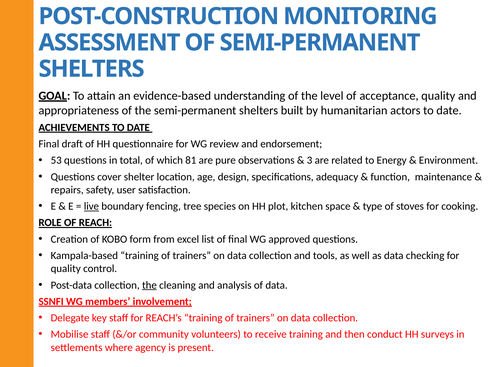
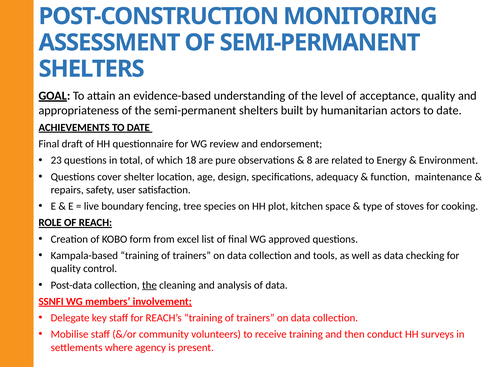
53: 53 -> 23
81: 81 -> 18
3: 3 -> 8
live underline: present -> none
